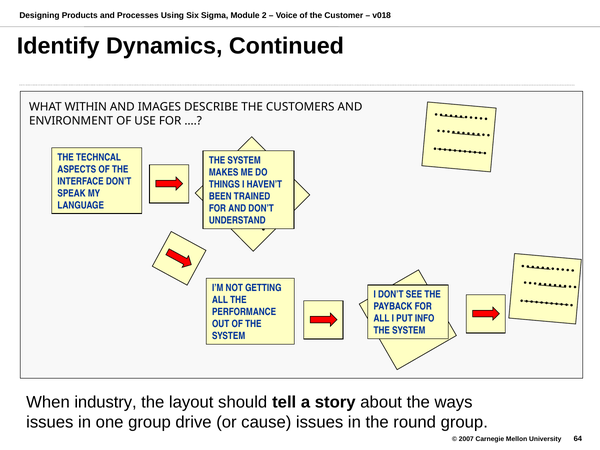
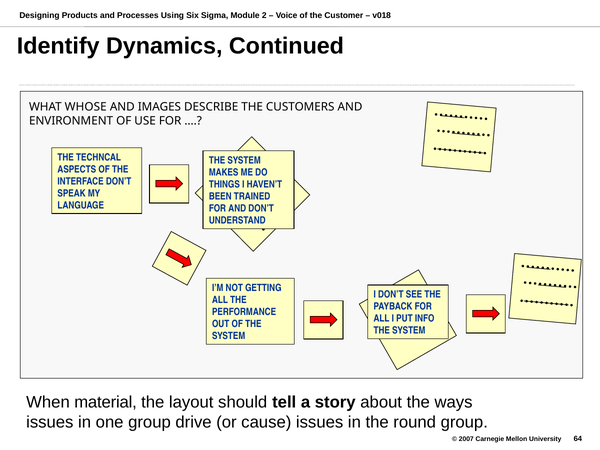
WITHIN: WITHIN -> WHOSE
industry: industry -> material
